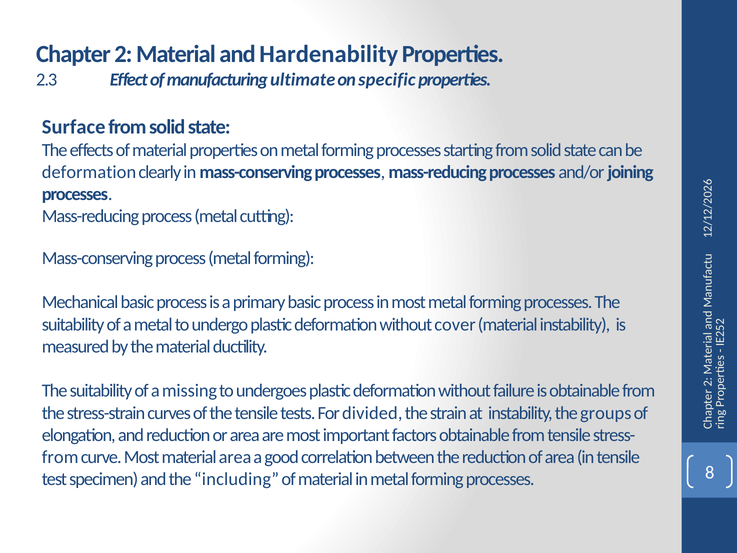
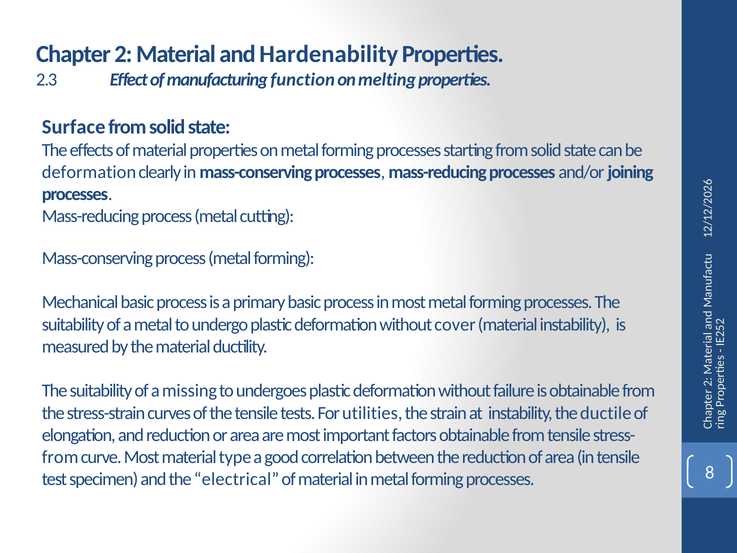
ultimate: ultimate -> function
specific: specific -> melting
divided: divided -> utilities
groups: groups -> ductile
material area: area -> type
including: including -> electrical
